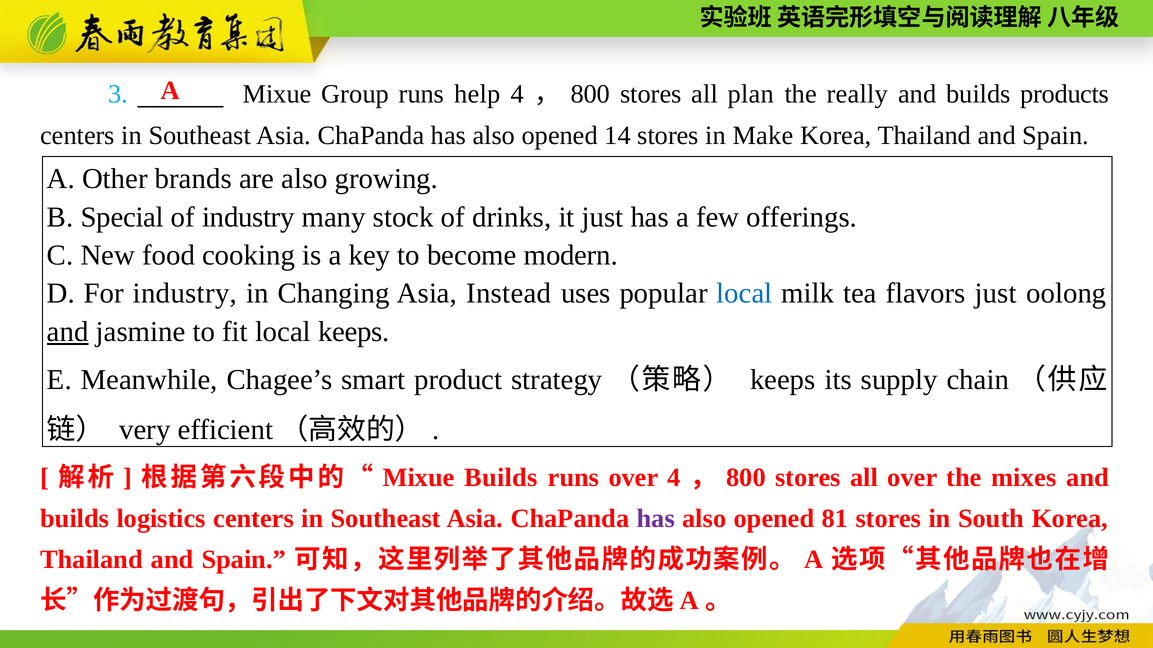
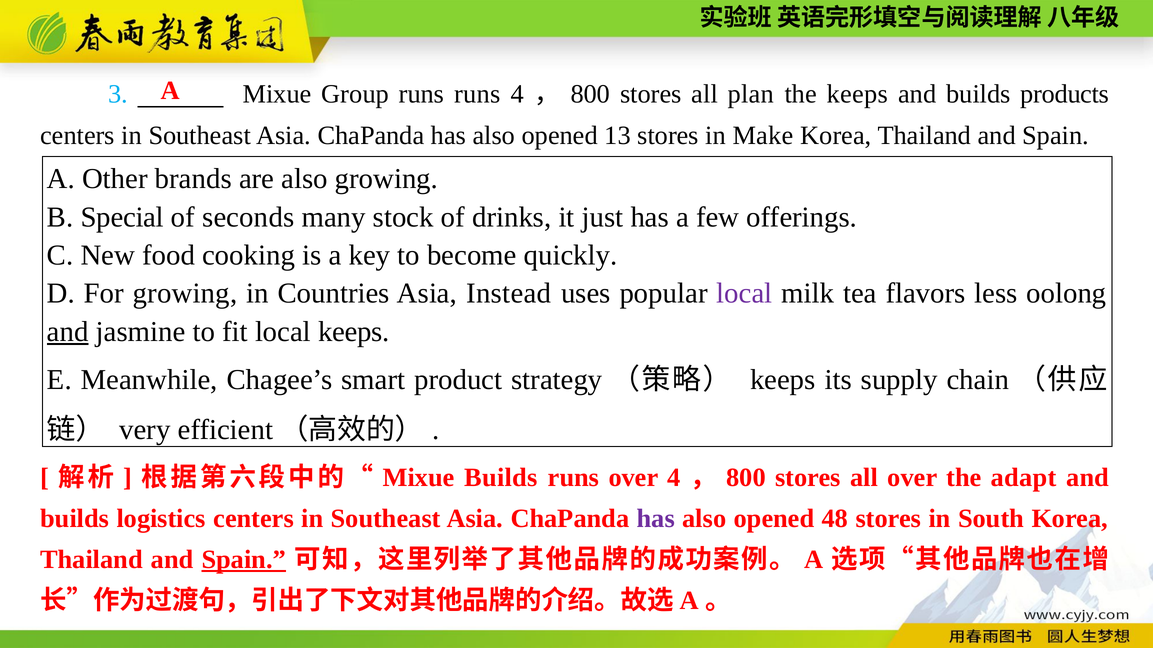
runs help: help -> runs
the really: really -> keeps
14: 14 -> 13
of industry: industry -> seconds
modern: modern -> quickly
For industry: industry -> growing
Changing: Changing -> Countries
local at (744, 294) colour: blue -> purple
flavors just: just -> less
mixes: mixes -> adapt
81: 81 -> 48
Spain at (244, 560) underline: none -> present
